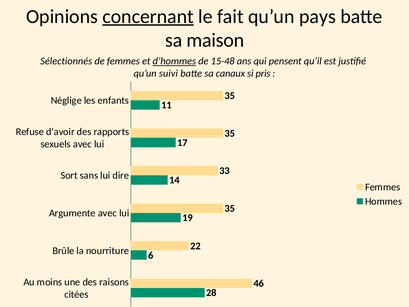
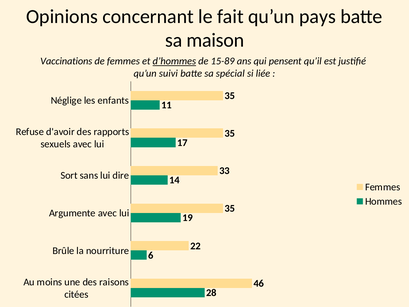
concernant underline: present -> none
Sélectionnés: Sélectionnés -> Vaccinations
15-48: 15-48 -> 15-89
canaux: canaux -> spécial
pris: pris -> liée
